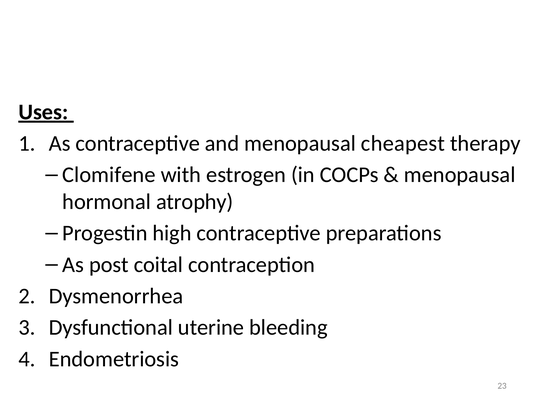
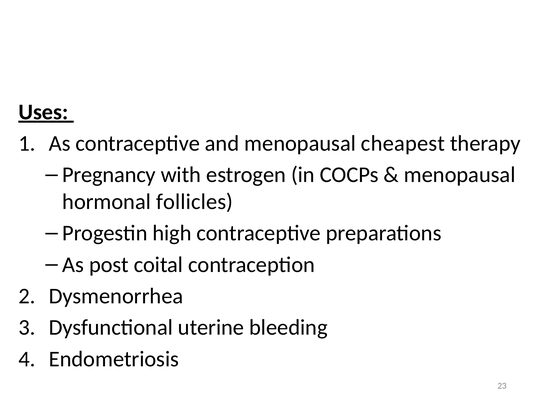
Clomifene: Clomifene -> Pregnancy
atrophy: atrophy -> follicles
